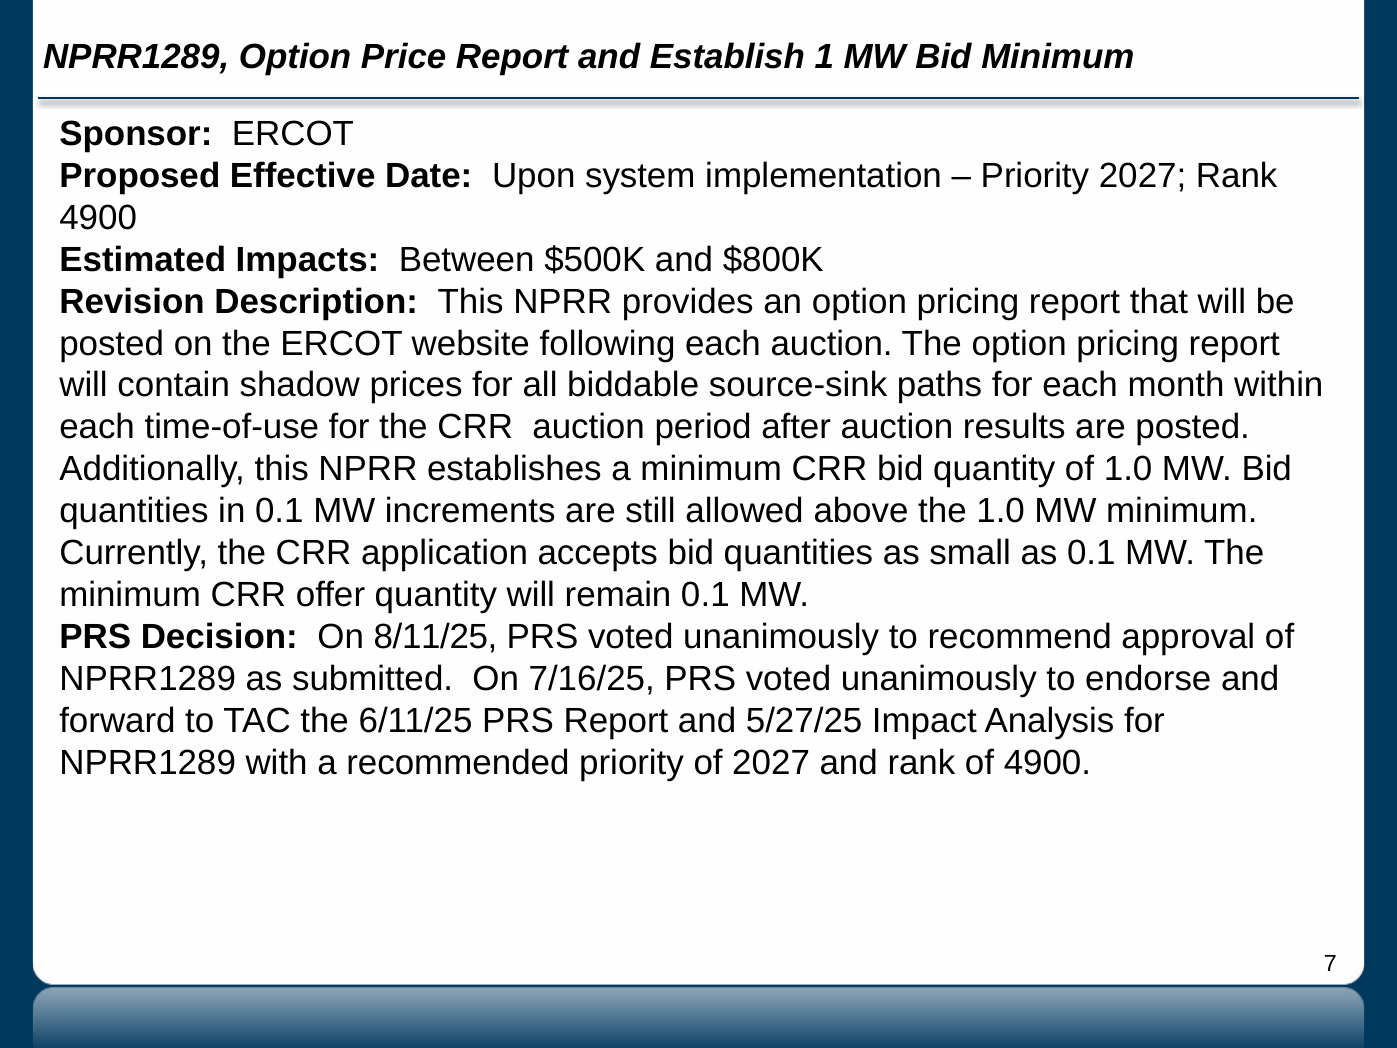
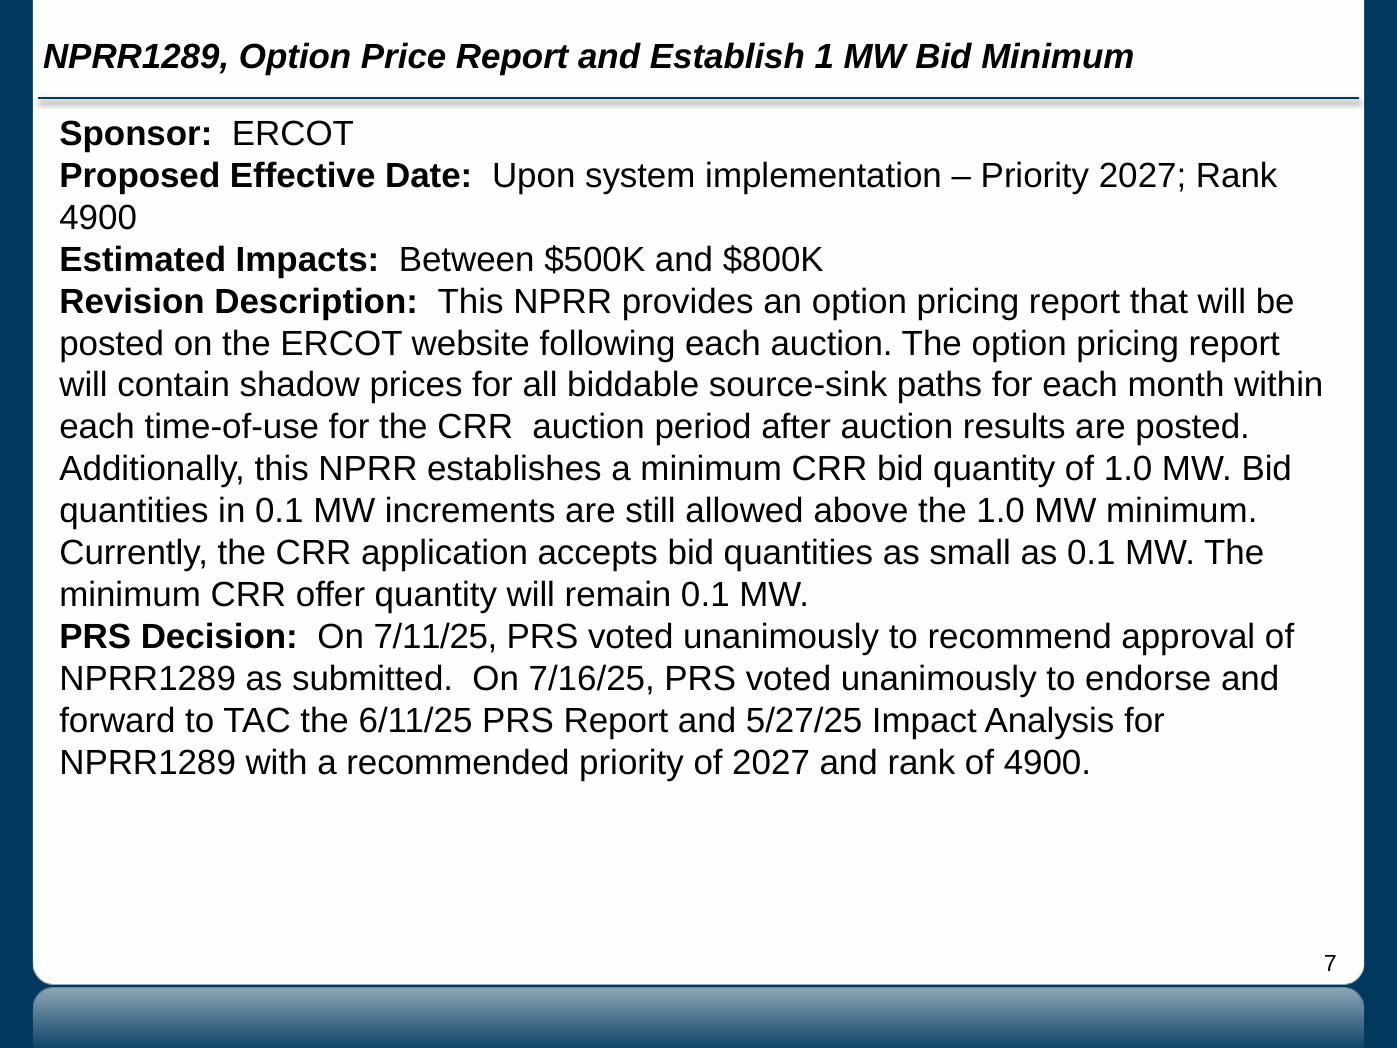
8/11/25: 8/11/25 -> 7/11/25
